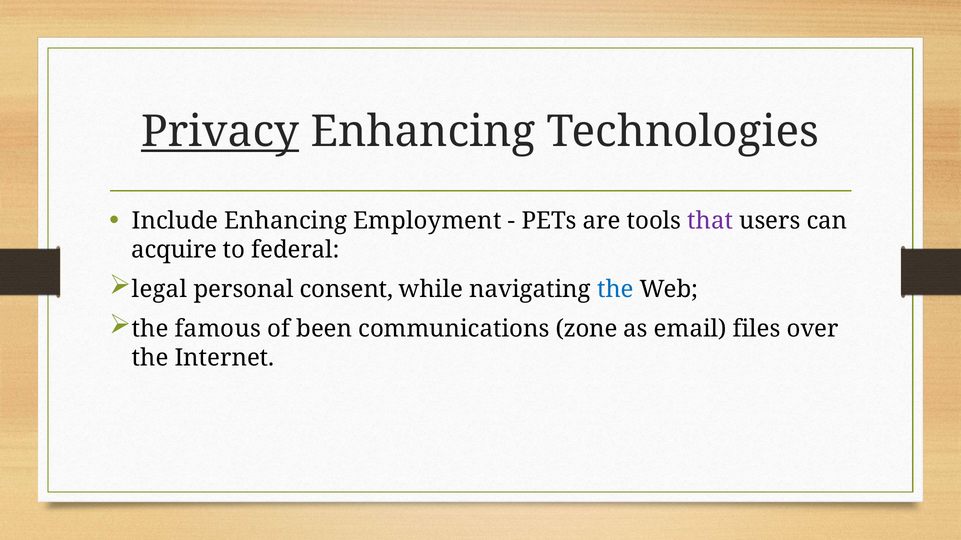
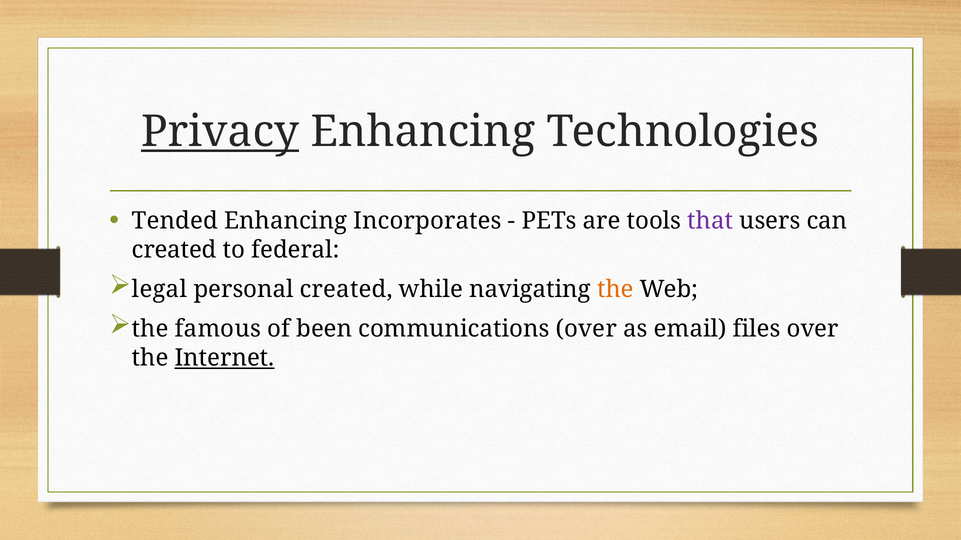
Include: Include -> Tended
Employment: Employment -> Incorporates
acquire at (174, 250): acquire -> created
personal consent: consent -> created
the at (615, 290) colour: blue -> orange
communications zone: zone -> over
Internet underline: none -> present
